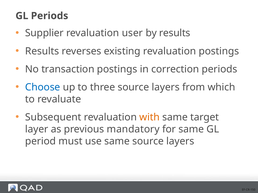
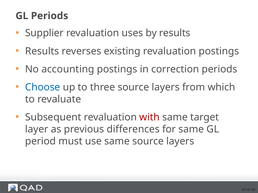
user: user -> uses
transaction: transaction -> accounting
with colour: orange -> red
mandatory: mandatory -> differences
